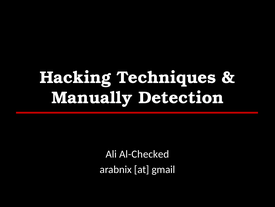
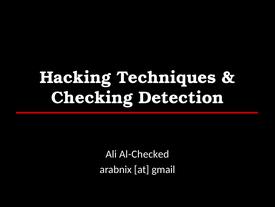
Manually: Manually -> Checking
